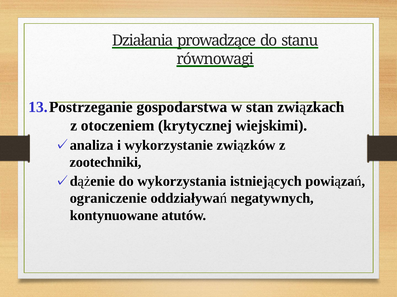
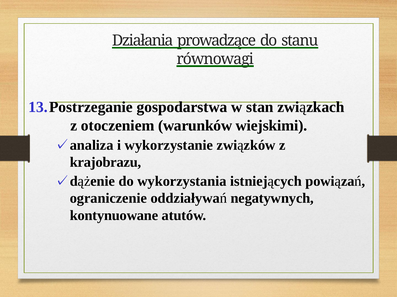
krytycznej: krytycznej -> warunków
zootechniki: zootechniki -> krajobrazu
